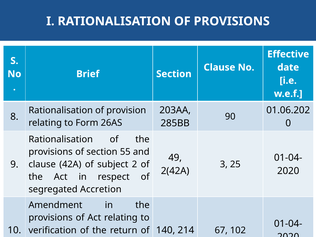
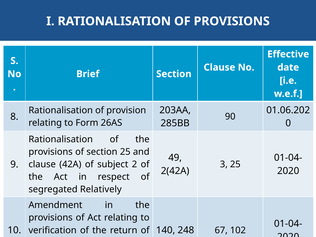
section 55: 55 -> 25
Accretion: Accretion -> Relatively
214: 214 -> 248
